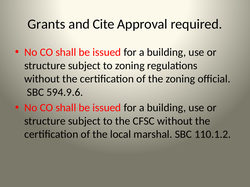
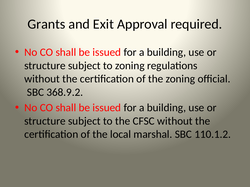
Cite: Cite -> Exit
594.9.6: 594.9.6 -> 368.9.2
